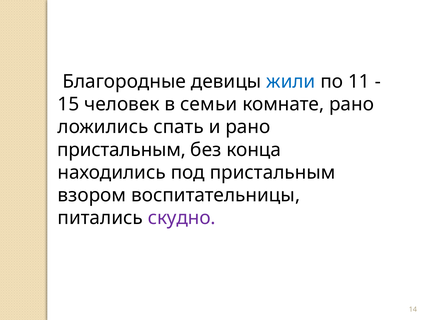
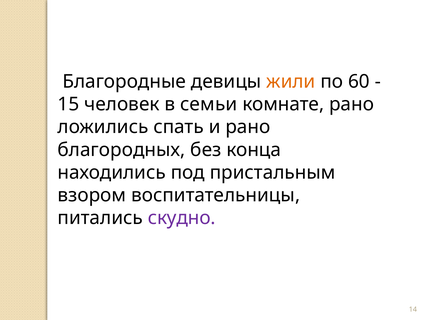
жили colour: blue -> orange
11: 11 -> 60
пристальным at (122, 150): пристальным -> благородных
